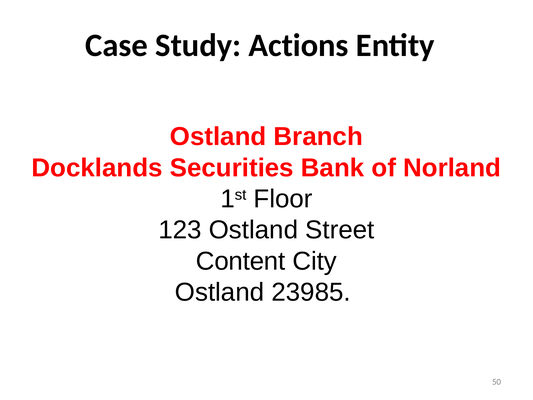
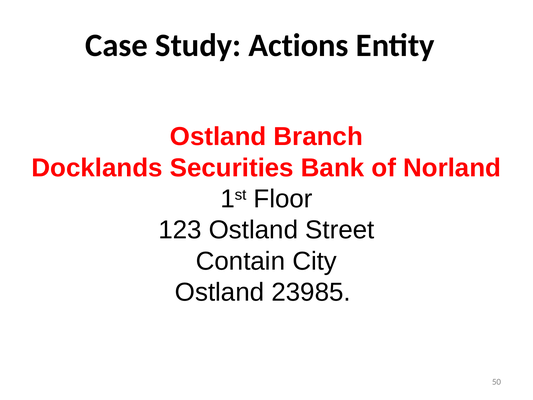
Content: Content -> Contain
